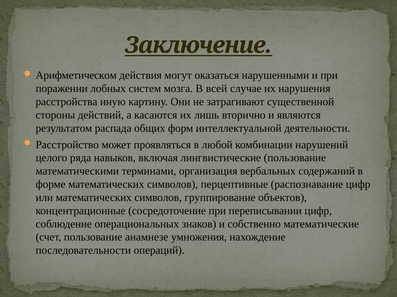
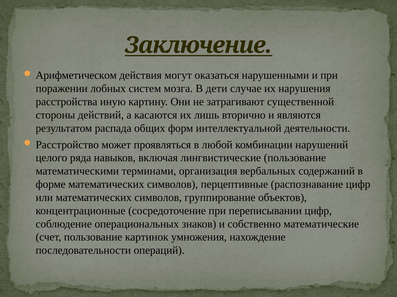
всей: всей -> дети
анамнезе: анамнезе -> картинок
